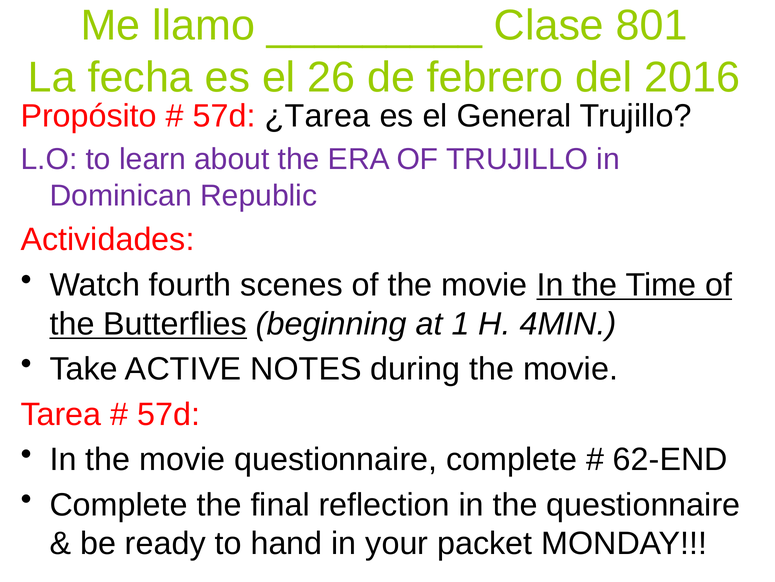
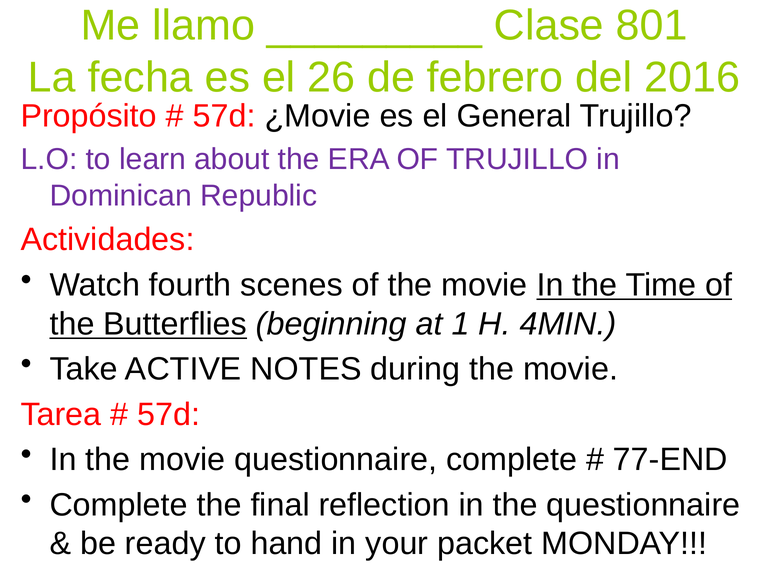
¿Tarea: ¿Tarea -> ¿Movie
62-END: 62-END -> 77-END
